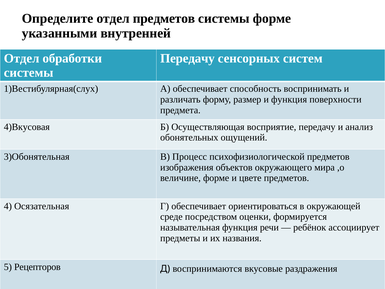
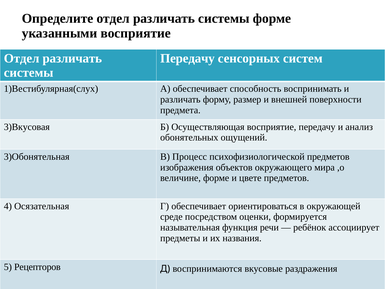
Определите отдел предметов: предметов -> различать
указанными внутренней: внутренней -> восприятие
обработки at (72, 58): обработки -> различать
и функция: функция -> внешней
4)Вкусовая: 4)Вкусовая -> 3)Вкусовая
